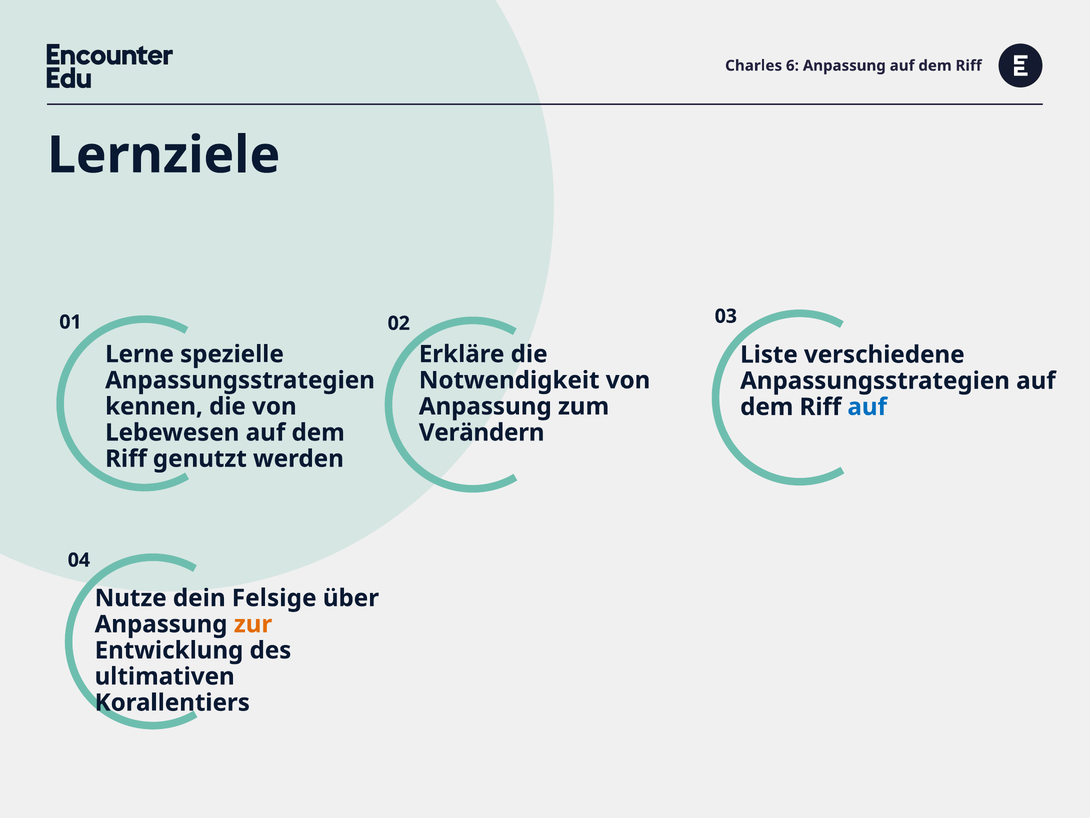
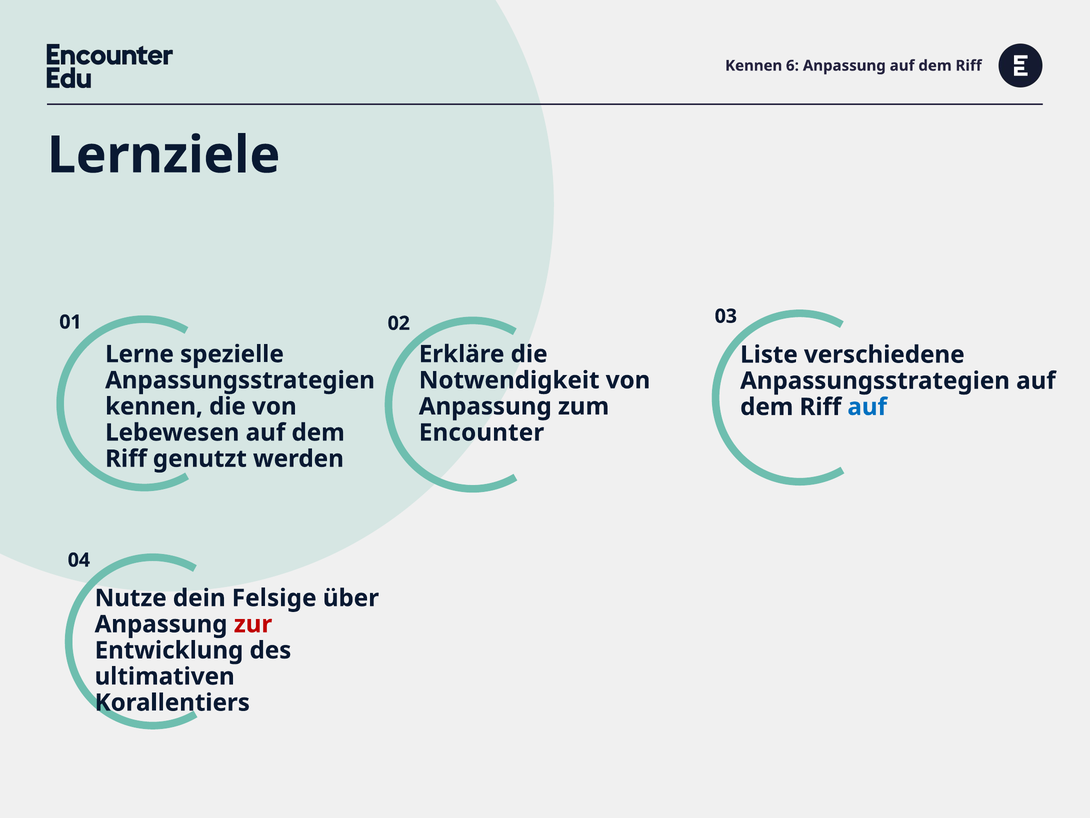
Charles at (754, 66): Charles -> Kennen
Verändern: Verändern -> Encounter
zur colour: orange -> red
